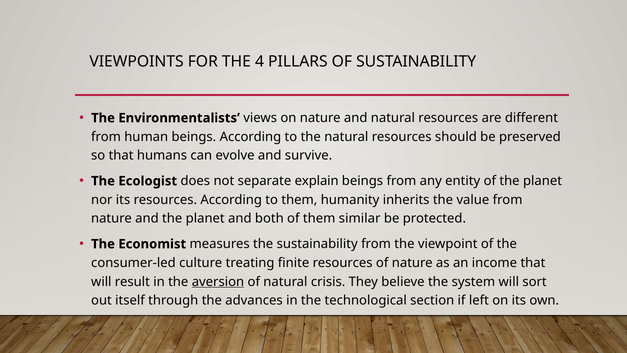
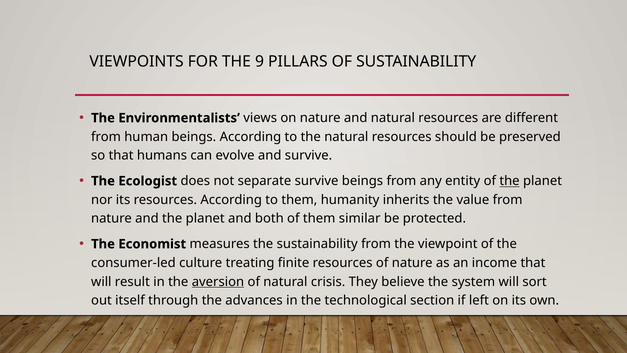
4: 4 -> 9
separate explain: explain -> survive
the at (510, 181) underline: none -> present
